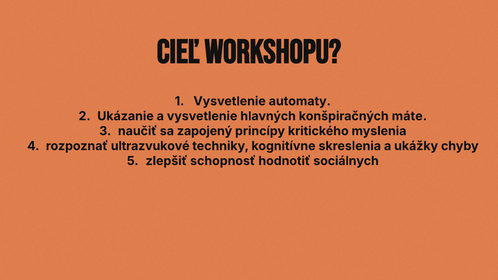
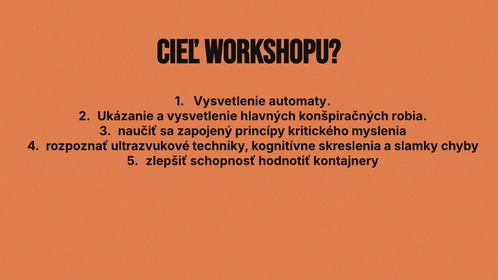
máte: máte -> robia
ukážky: ukážky -> slamky
sociálnych: sociálnych -> kontajnery
